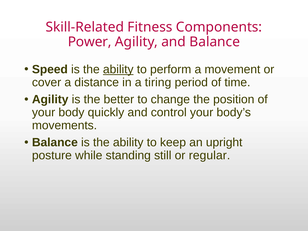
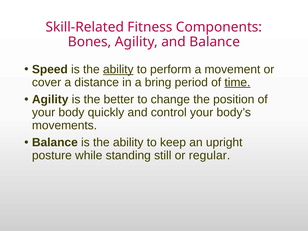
Power: Power -> Bones
tiring: tiring -> bring
time underline: none -> present
